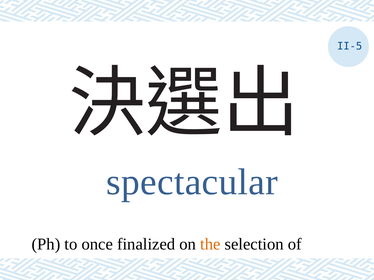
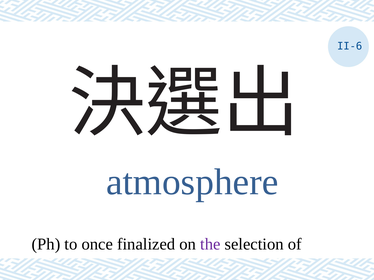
II-5: II-5 -> II-6
spectacular: spectacular -> atmosphere
the colour: orange -> purple
